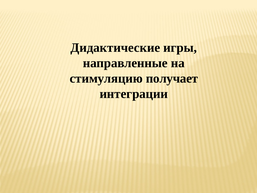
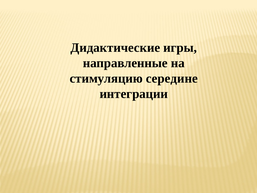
получает: получает -> середине
